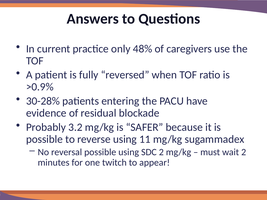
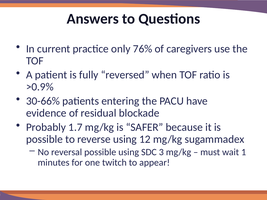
48%: 48% -> 76%
30-28%: 30-28% -> 30-66%
3.2: 3.2 -> 1.7
11: 11 -> 12
SDC 2: 2 -> 3
wait 2: 2 -> 1
